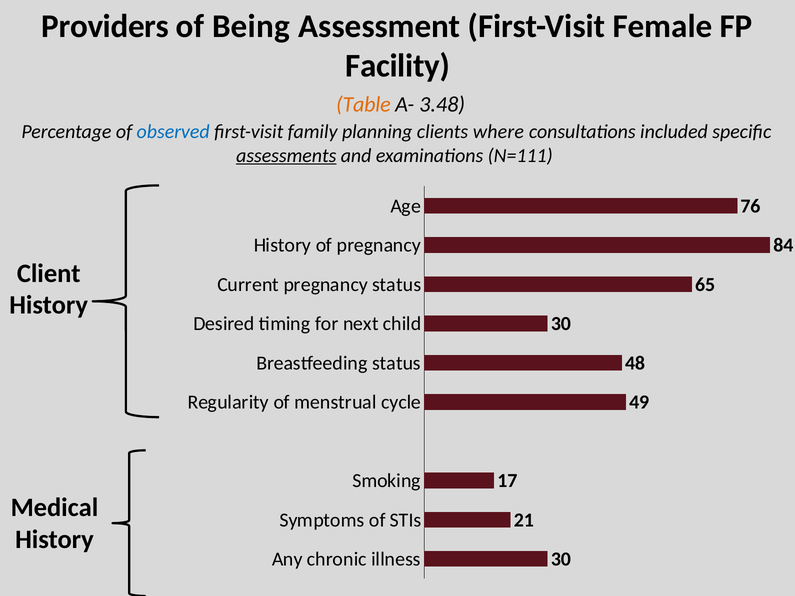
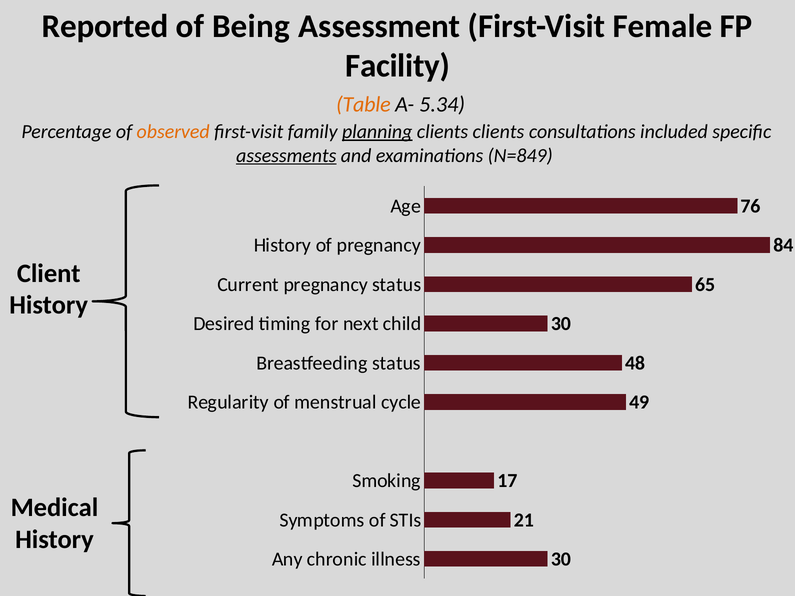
Providers: Providers -> Reported
3.48: 3.48 -> 5.34
observed colour: blue -> orange
planning underline: none -> present
clients where: where -> clients
N=111: N=111 -> N=849
